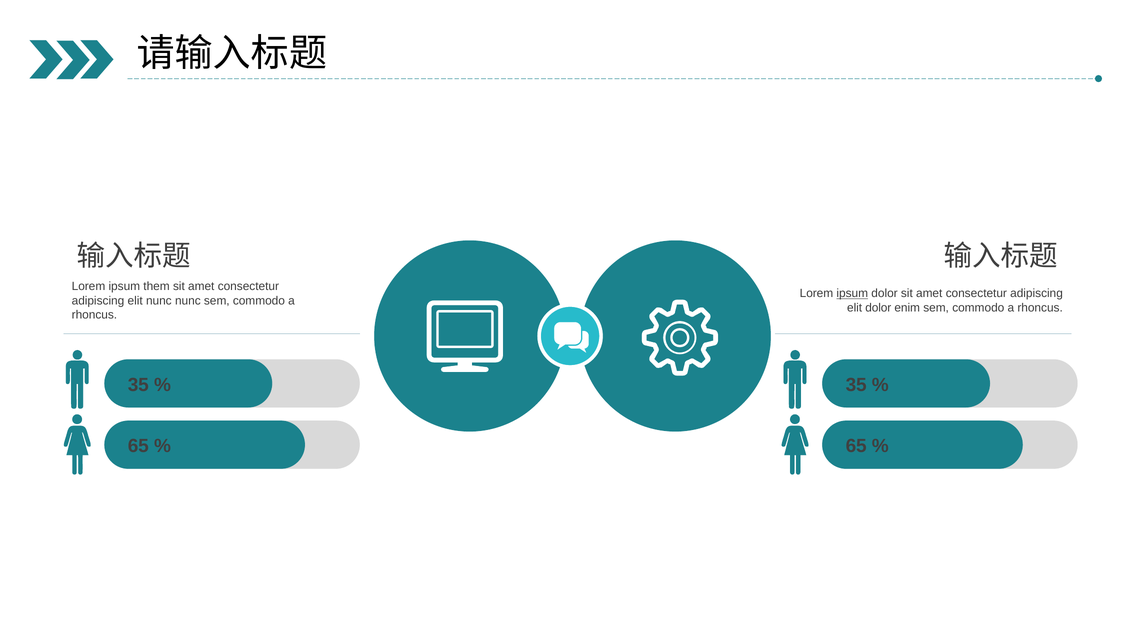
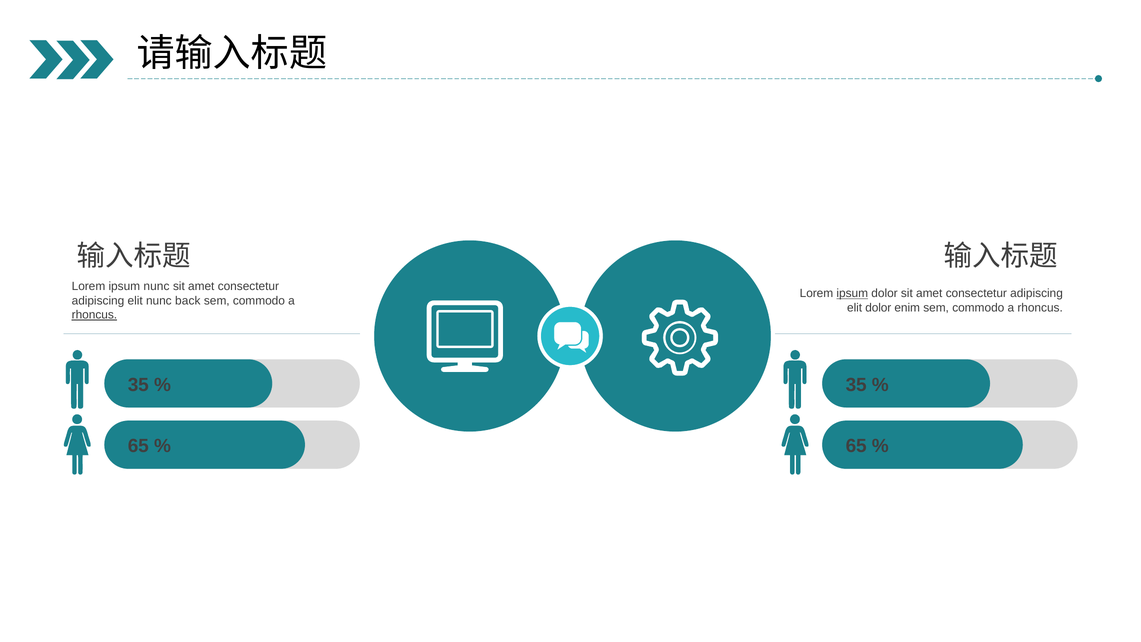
ipsum them: them -> nunc
nunc nunc: nunc -> back
rhoncus at (94, 315) underline: none -> present
